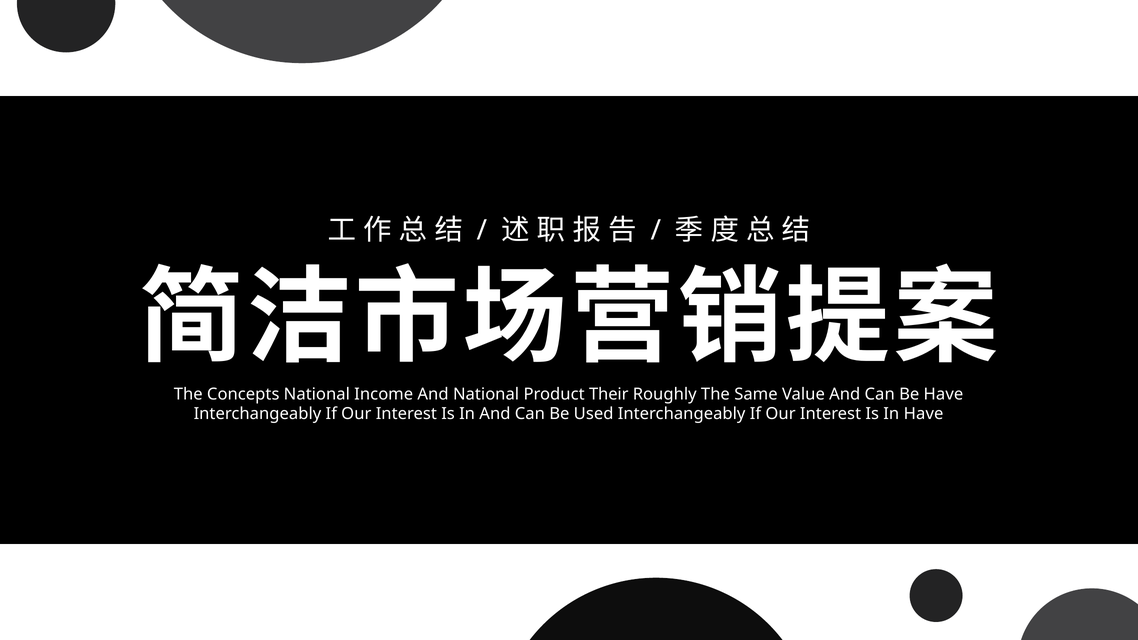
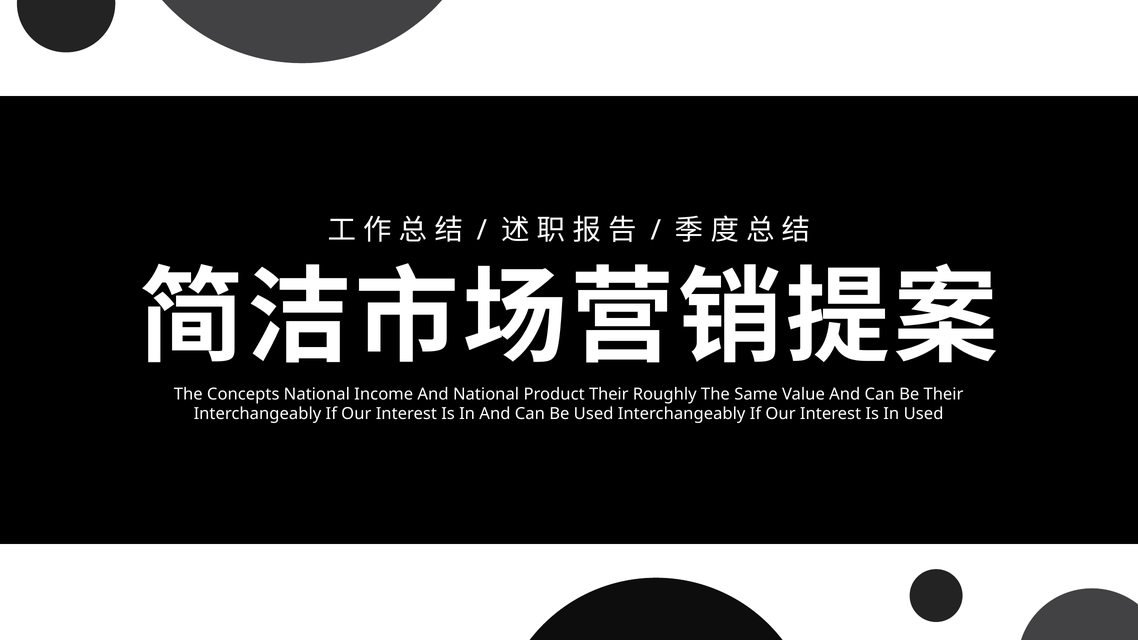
Be Have: Have -> Their
In Have: Have -> Used
